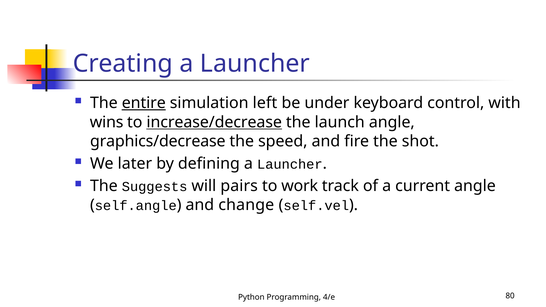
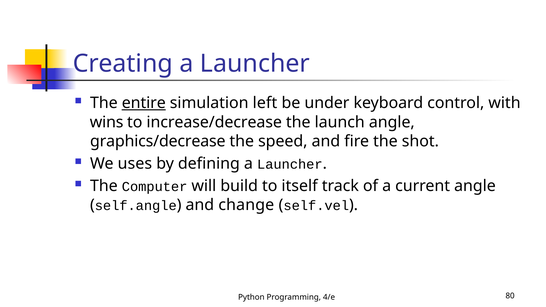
increase/decrease underline: present -> none
later: later -> uses
Suggests: Suggests -> Computer
pairs: pairs -> build
work: work -> itself
